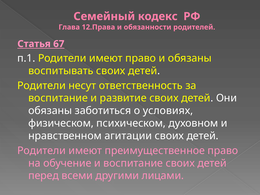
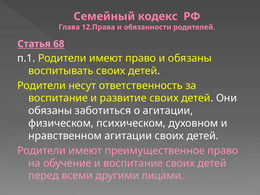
67: 67 -> 68
о условиях: условиях -> агитации
